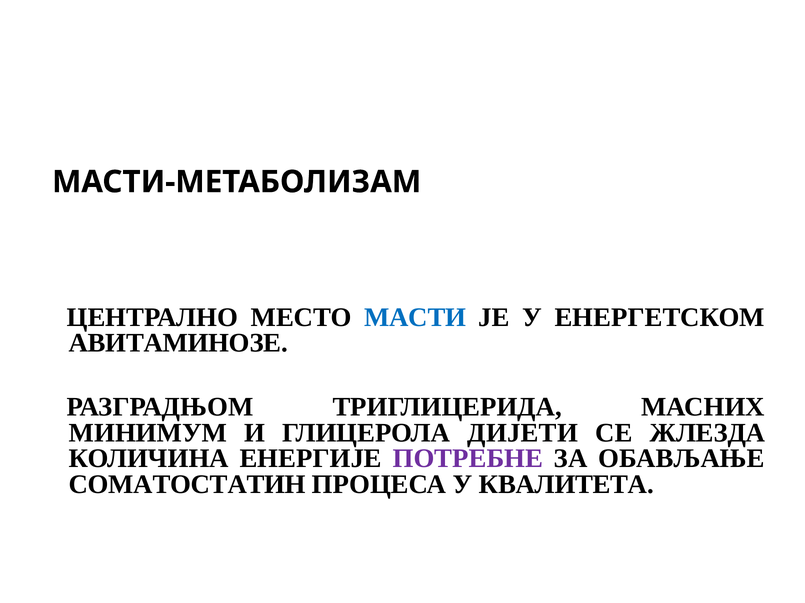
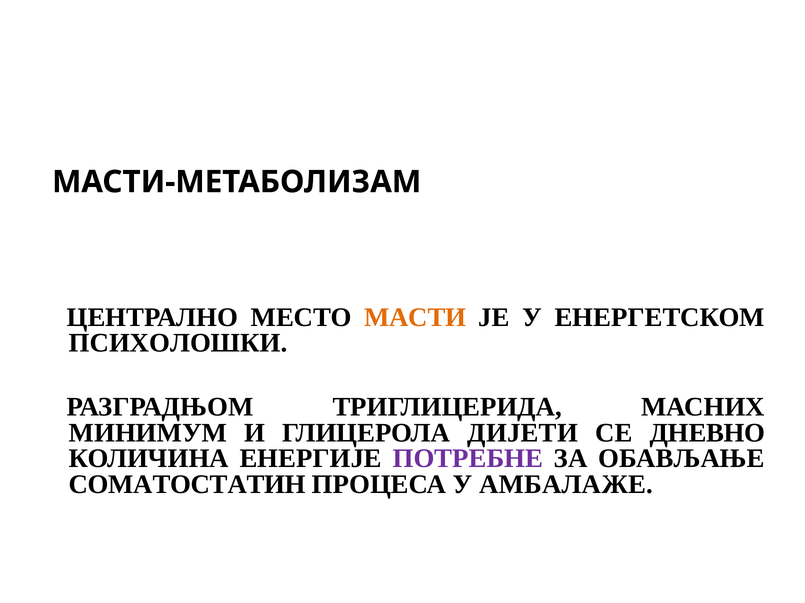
МАСТИ colour: blue -> orange
АВИТАМИНОЗЕ: АВИТАМИНОЗЕ -> ПСИХОЛОШКИ
ЖЛЕЗДА: ЖЛЕЗДА -> ДНЕВНО
КВАЛИТЕТА: КВАЛИТЕТА -> АМБАЛАЖЕ
